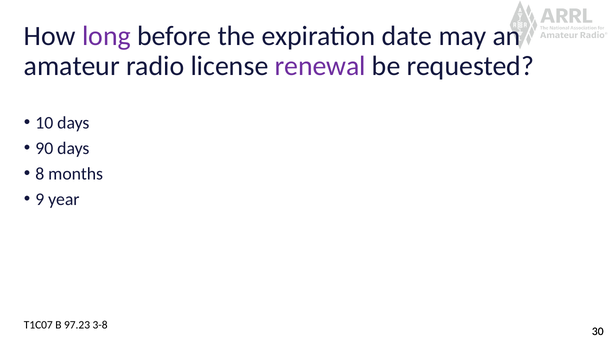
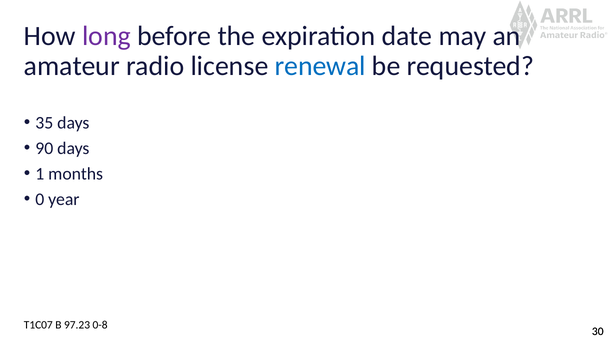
renewal colour: purple -> blue
10: 10 -> 35
8: 8 -> 1
9: 9 -> 0
3-8: 3-8 -> 0-8
